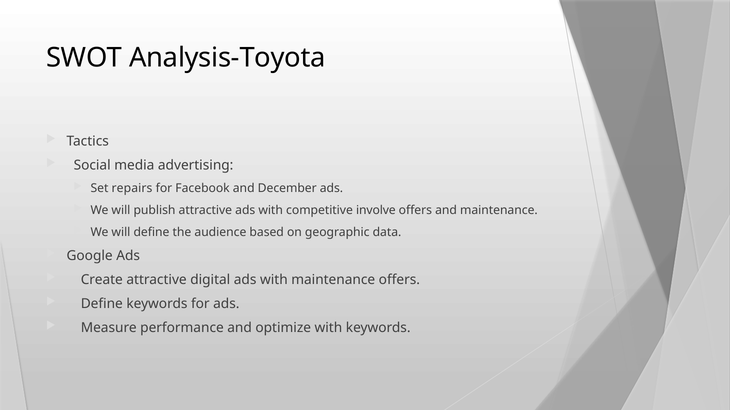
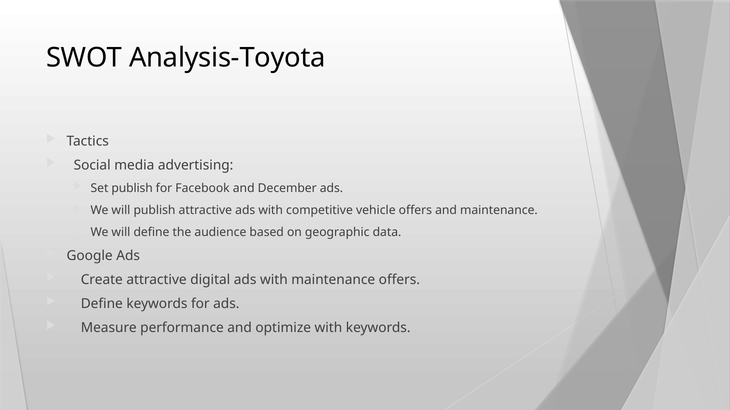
Set repairs: repairs -> publish
involve: involve -> vehicle
